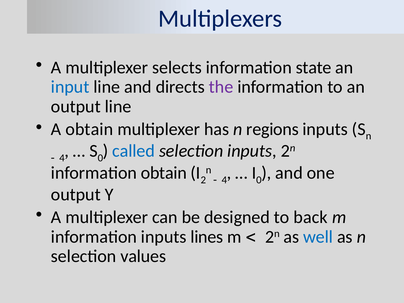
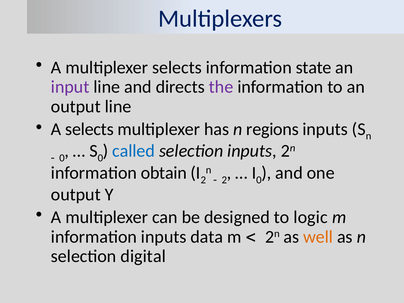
input colour: blue -> purple
A obtain: obtain -> selects
4 at (62, 158): 4 -> 0
4 at (224, 180): 4 -> 2
back: back -> logic
lines: lines -> data
well colour: blue -> orange
values: values -> digital
